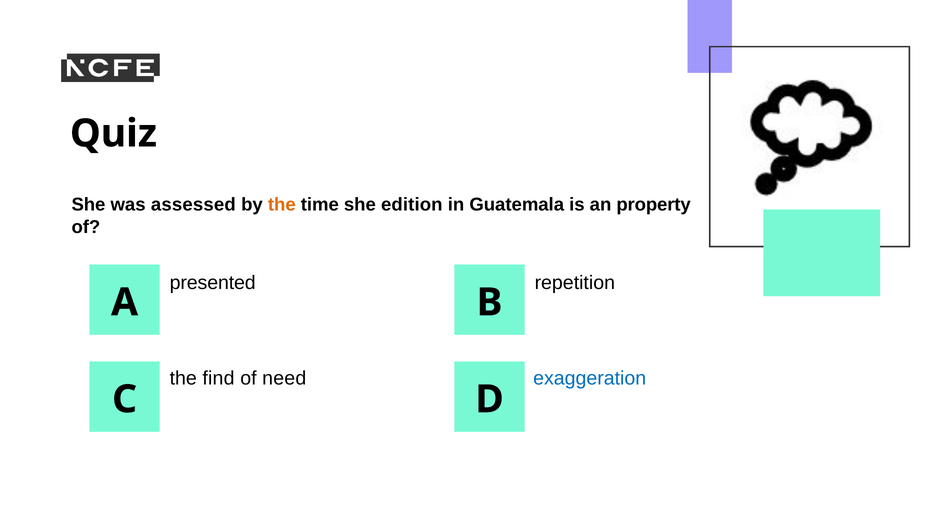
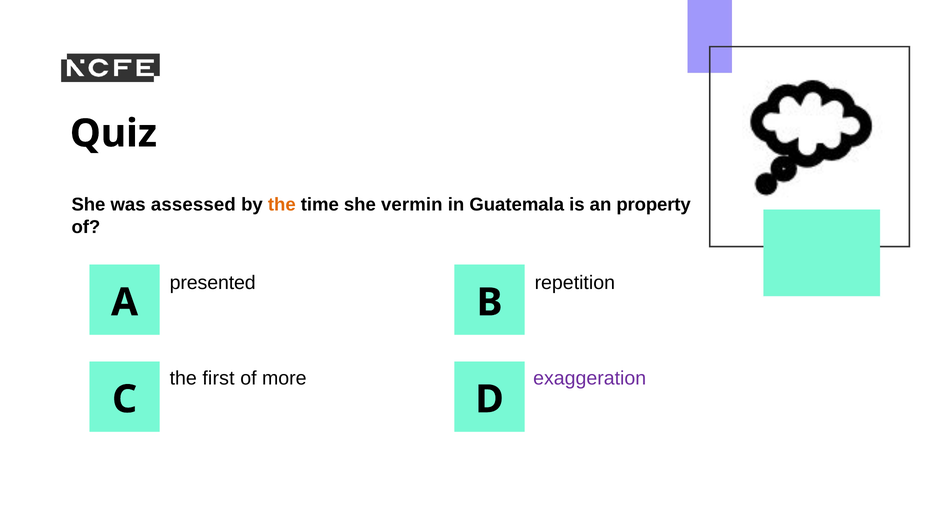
edition: edition -> vermin
find: find -> first
need: need -> more
exaggeration colour: blue -> purple
